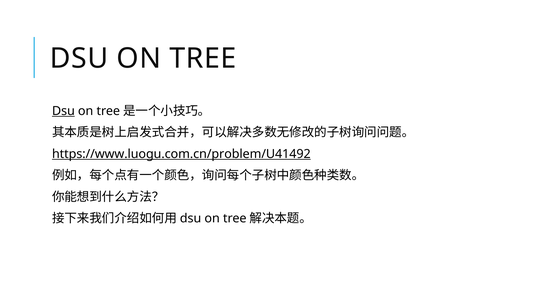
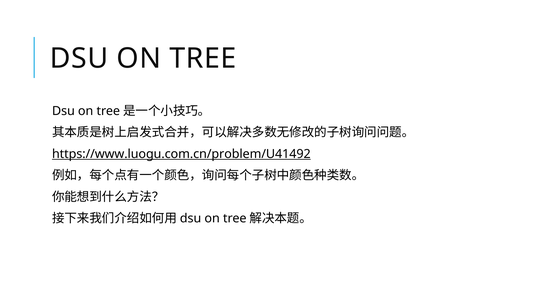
Dsu at (63, 111) underline: present -> none
